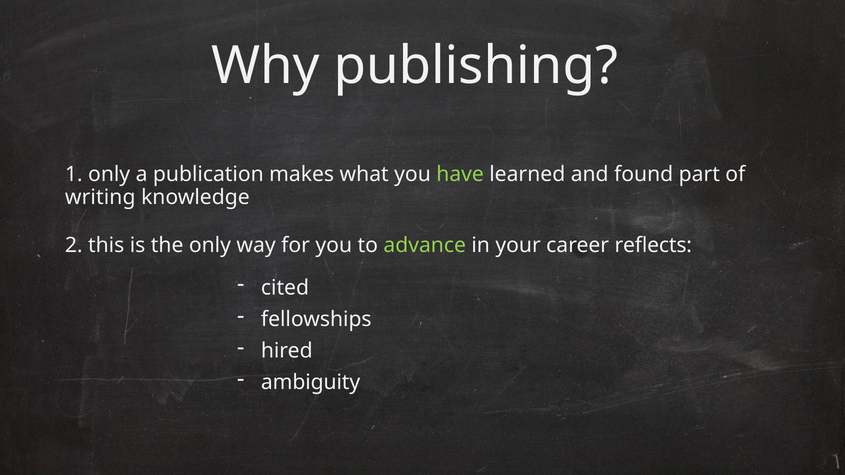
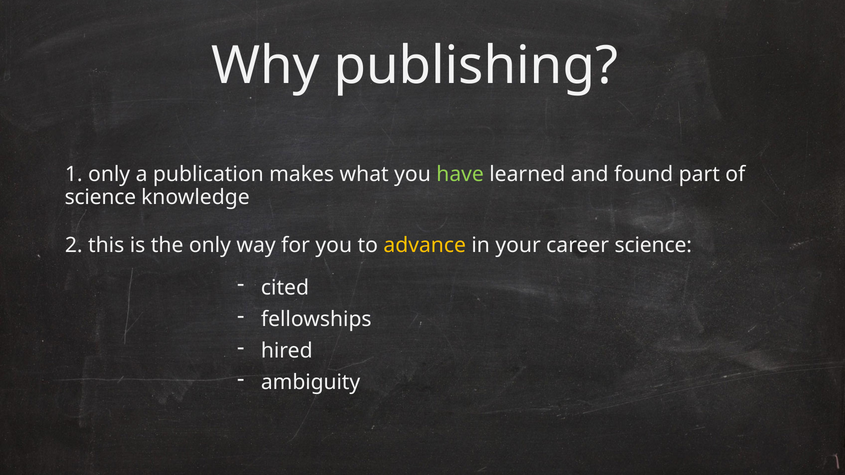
writing at (100, 197): writing -> science
advance colour: light green -> yellow
career reflects: reflects -> science
